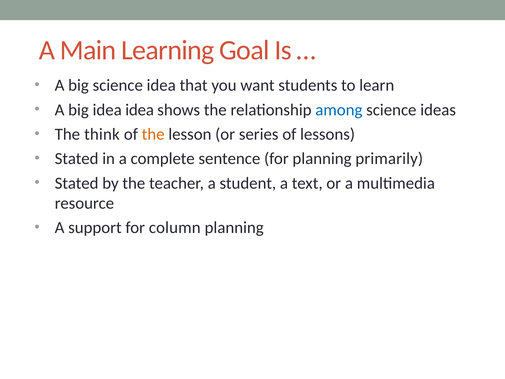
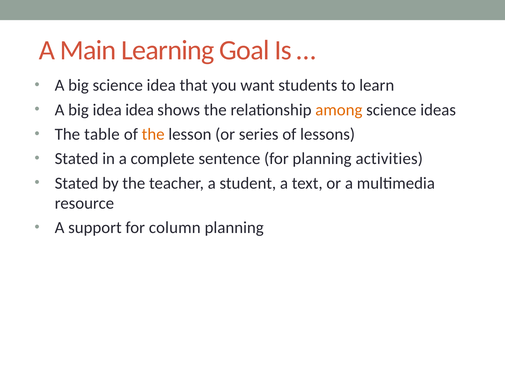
among colour: blue -> orange
think: think -> table
primarily: primarily -> activities
